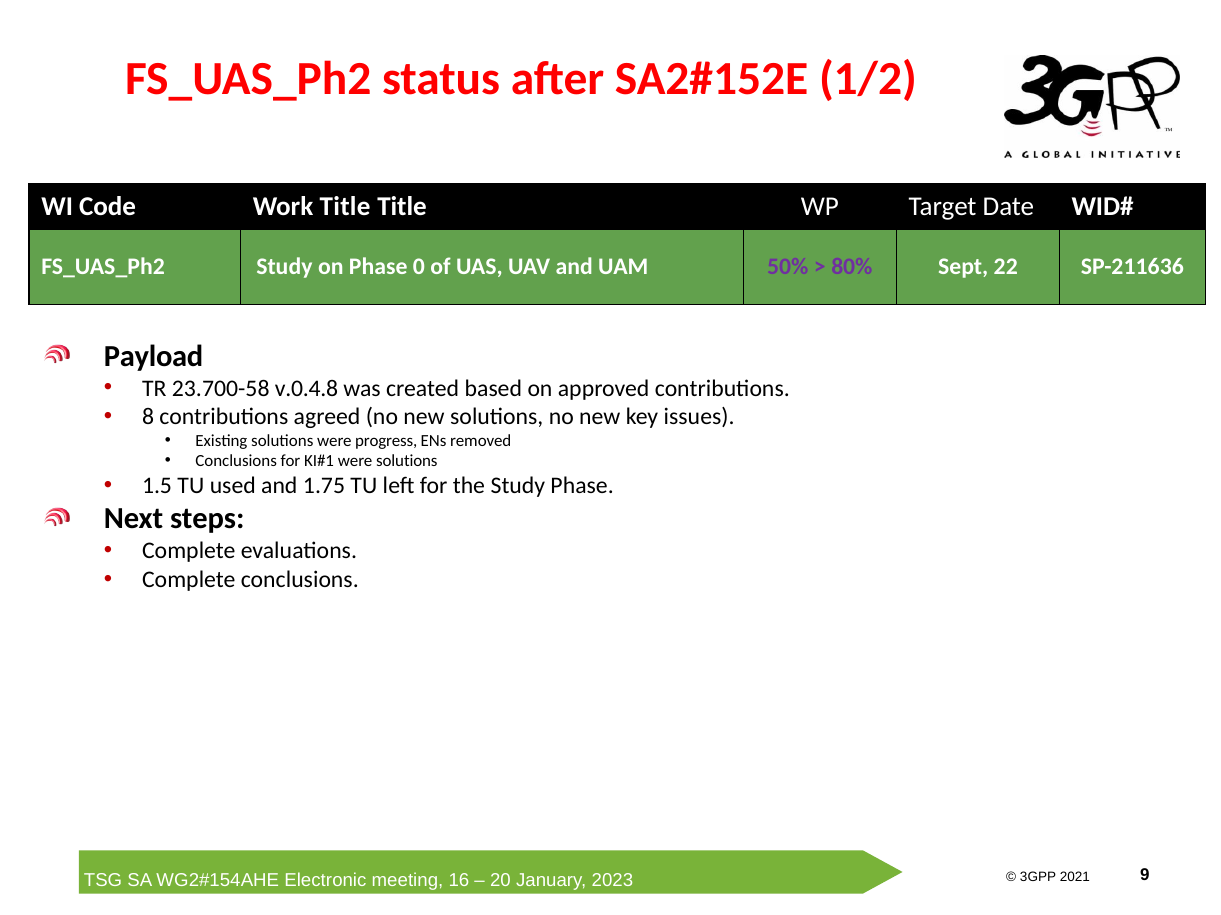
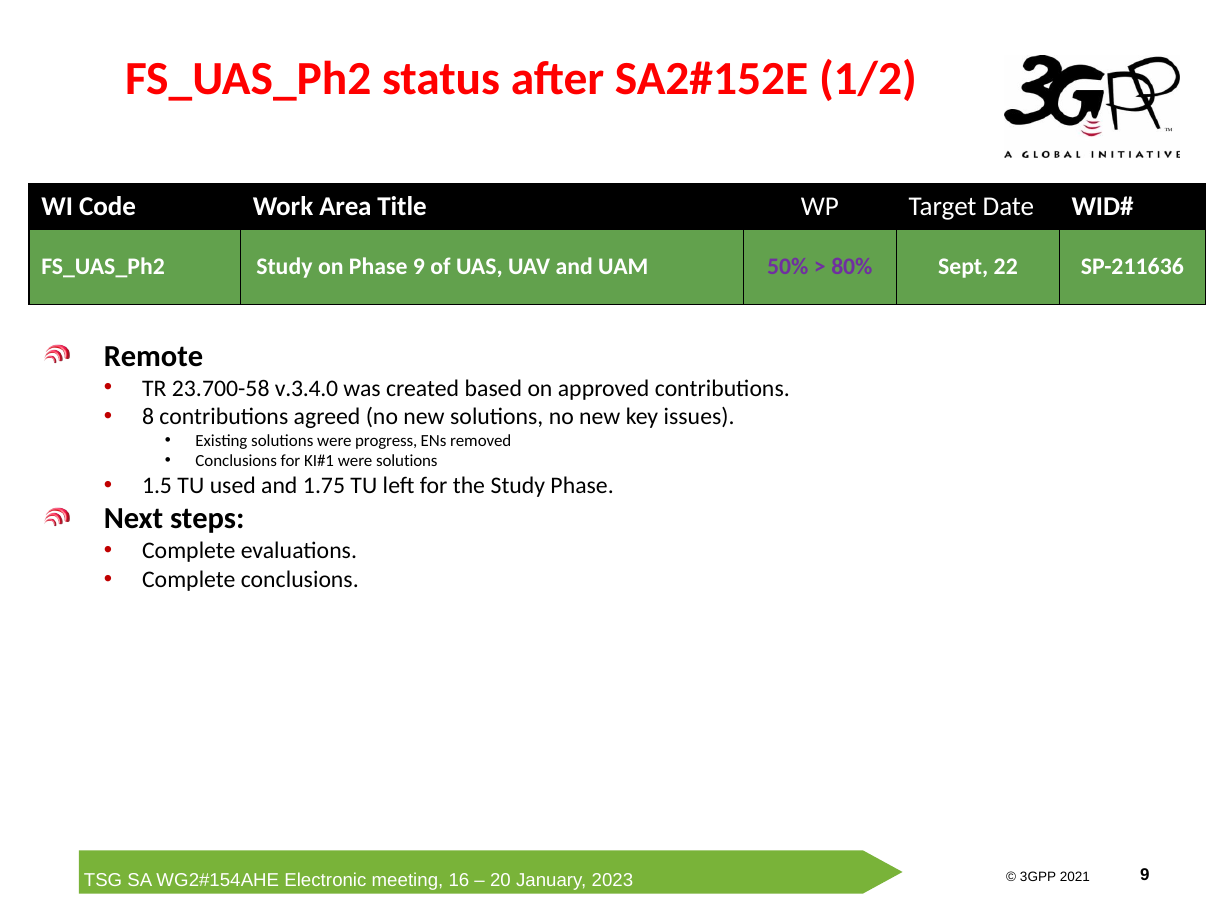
Work Title: Title -> Area
Phase 0: 0 -> 9
Payload: Payload -> Remote
v.0.4.8: v.0.4.8 -> v.3.4.0
